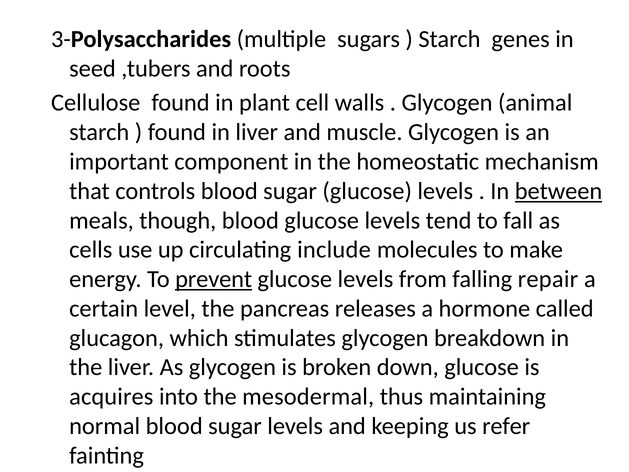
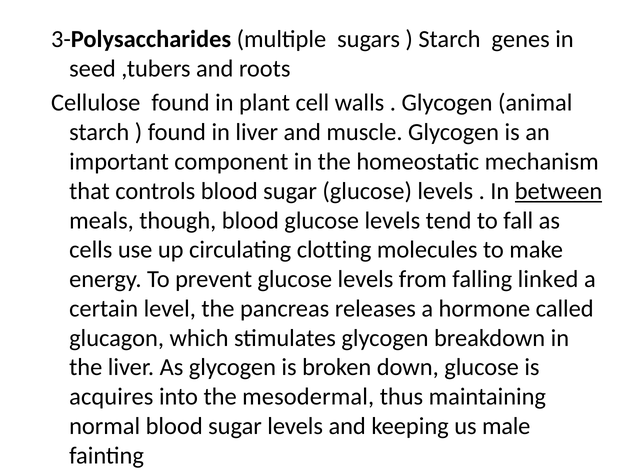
include: include -> clotting
prevent underline: present -> none
repair: repair -> linked
refer: refer -> male
